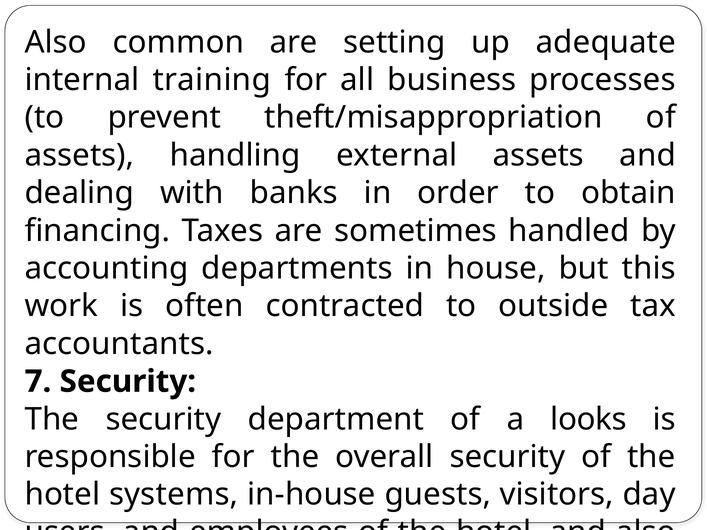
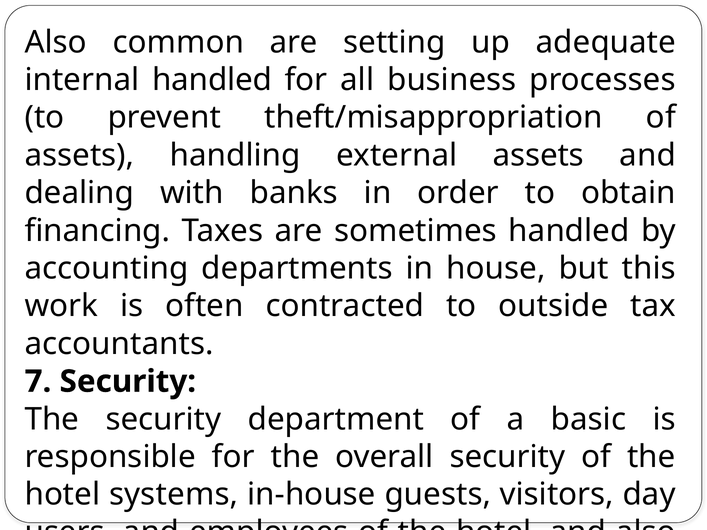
internal training: training -> handled
looks: looks -> basic
